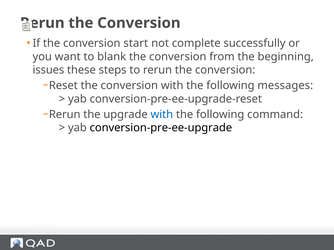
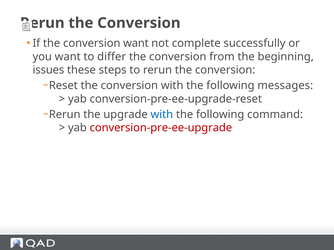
conversion start: start -> want
blank: blank -> differ
conversion-pre-ee-upgrade colour: black -> red
